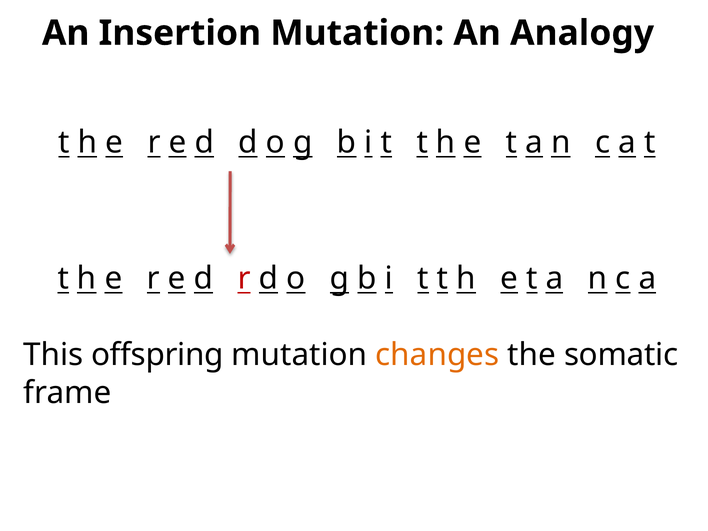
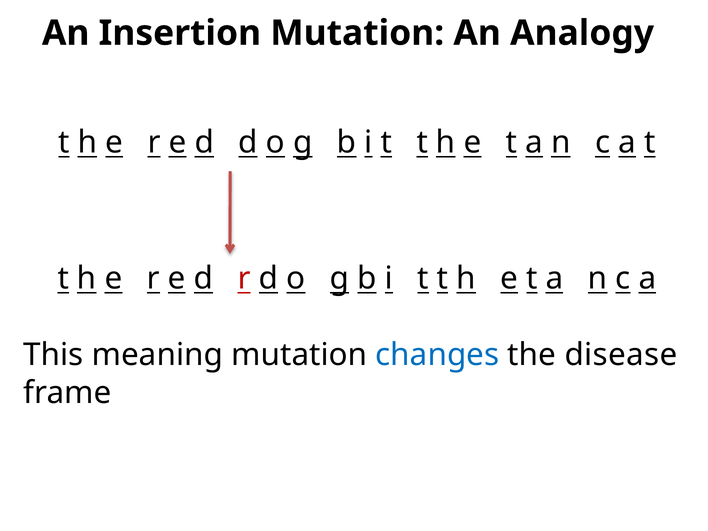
offspring: offspring -> meaning
changes colour: orange -> blue
somatic: somatic -> disease
